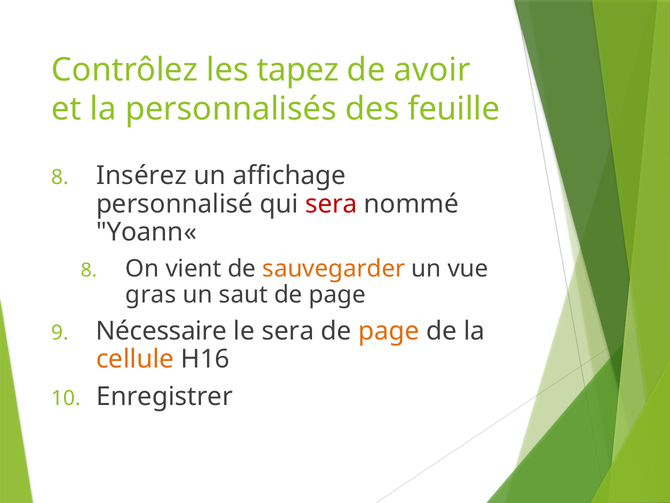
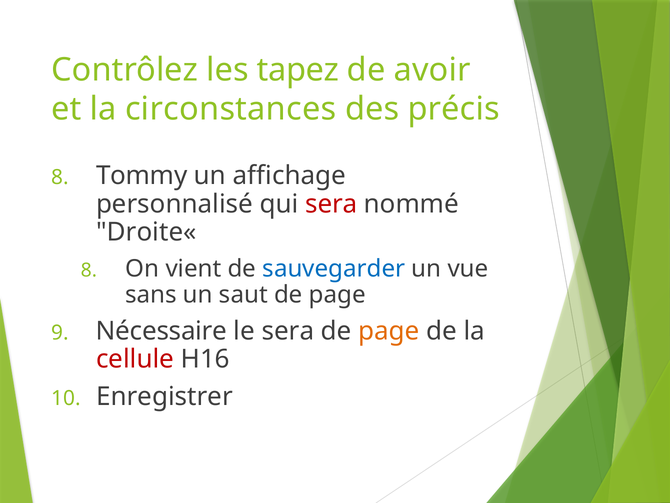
personnalisés: personnalisés -> circonstances
feuille: feuille -> précis
Insérez: Insérez -> Tommy
Yoann«: Yoann« -> Droite«
sauvegarder colour: orange -> blue
gras: gras -> sans
cellule colour: orange -> red
